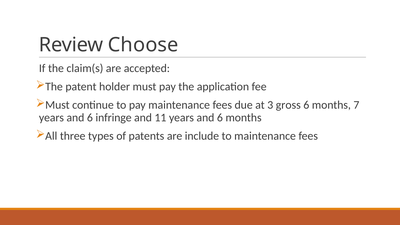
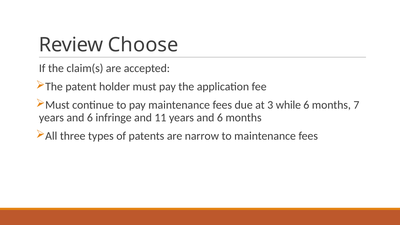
gross: gross -> while
include: include -> narrow
